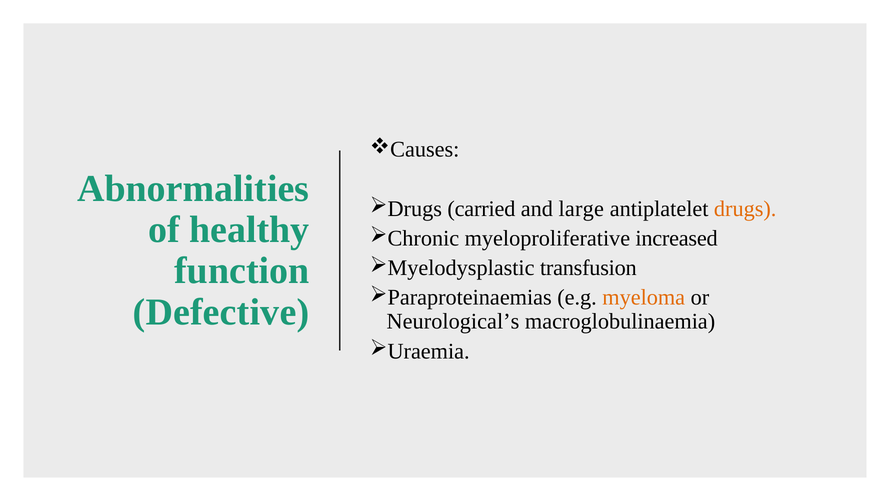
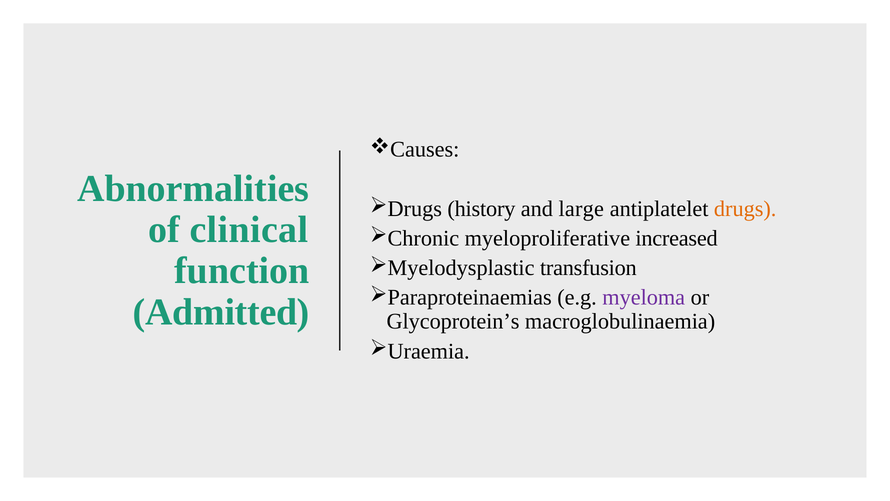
carried: carried -> history
healthy: healthy -> clinical
myeloma colour: orange -> purple
Defective: Defective -> Admitted
Neurological’s: Neurological’s -> Glycoprotein’s
